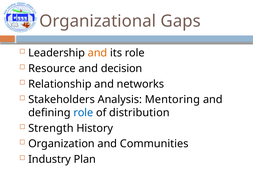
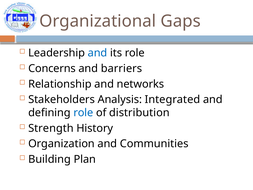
and at (98, 53) colour: orange -> blue
Resource: Resource -> Concerns
decision: decision -> barriers
Mentoring: Mentoring -> Integrated
Industry: Industry -> Building
